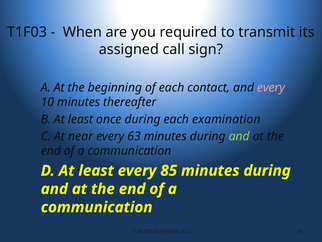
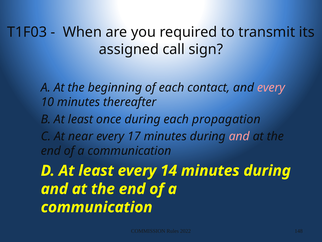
examination: examination -> propagation
63: 63 -> 17
and at (239, 136) colour: light green -> pink
85: 85 -> 14
